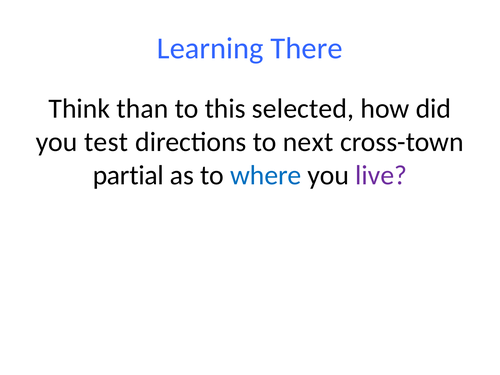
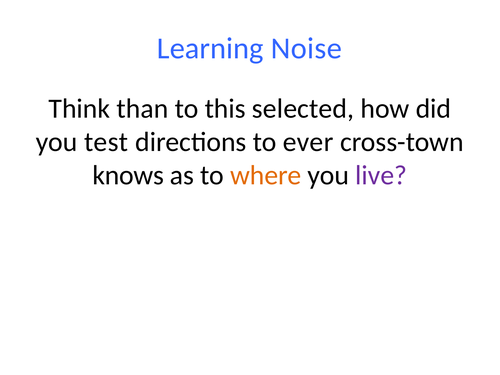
There: There -> Noise
next: next -> ever
partial: partial -> knows
where colour: blue -> orange
